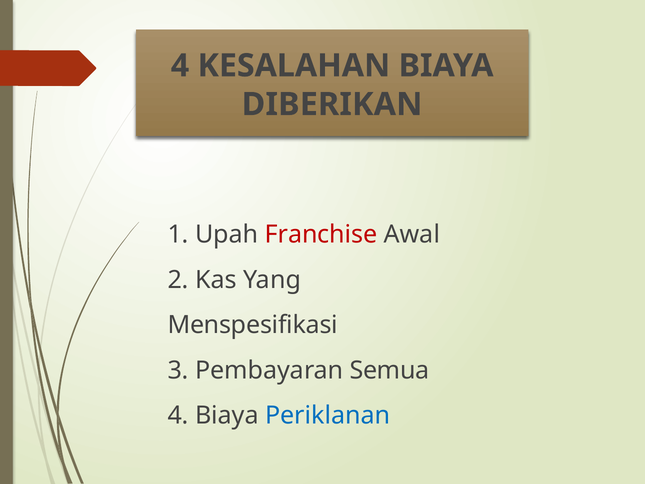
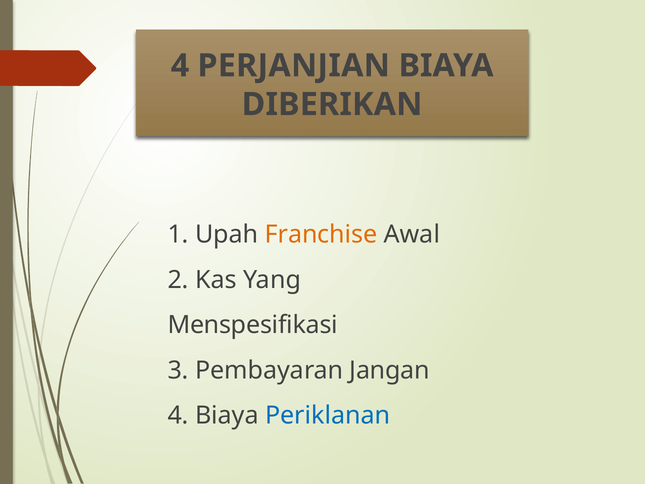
KESALAHAN: KESALAHAN -> PERJANJIAN
Franchise colour: red -> orange
Semua: Semua -> Jangan
